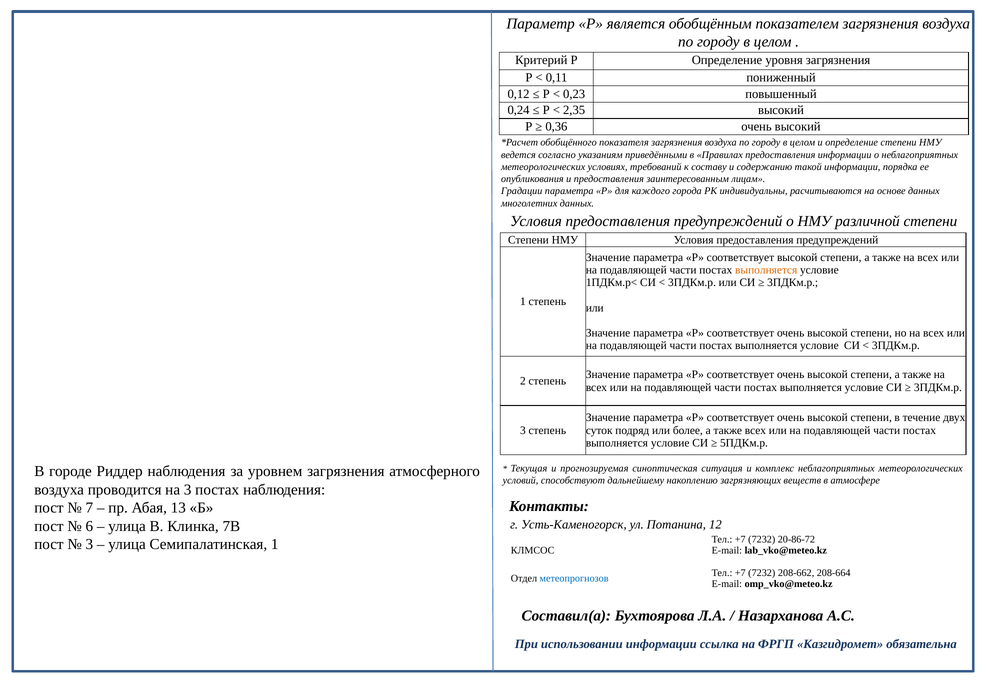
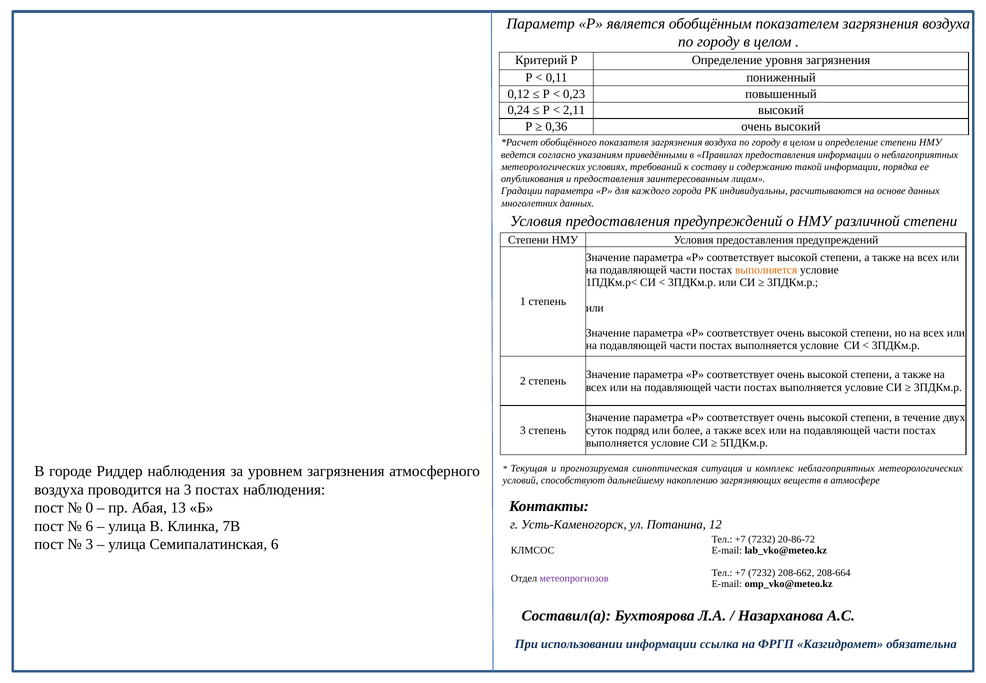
2,35: 2,35 -> 2,11
7: 7 -> 0
Семипалатинская 1: 1 -> 6
метеопрогнозов colour: blue -> purple
